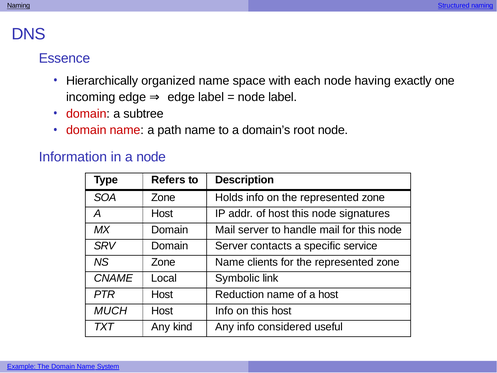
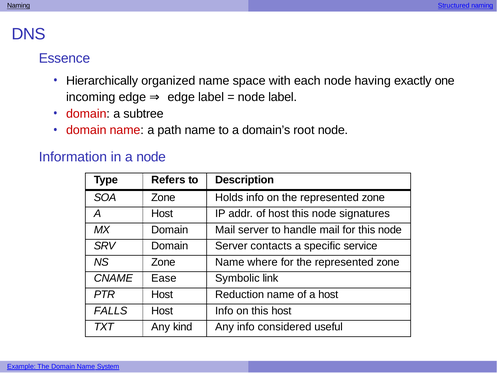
clients: clients -> where
Local: Local -> Ease
MUCH: MUCH -> FALLS
